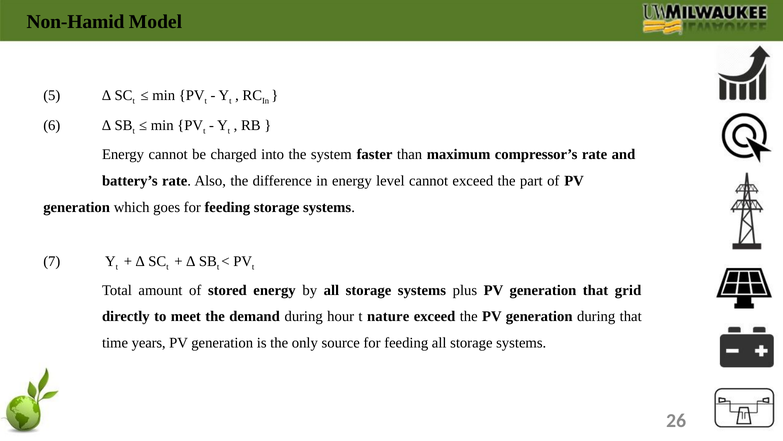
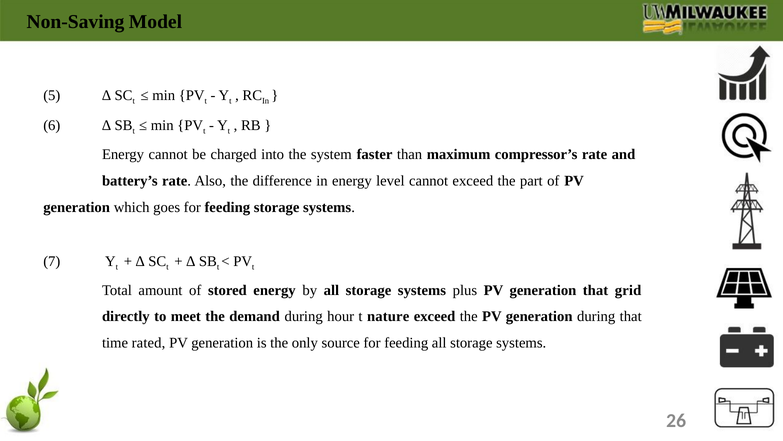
Non-Hamid: Non-Hamid -> Non-Saving
years: years -> rated
